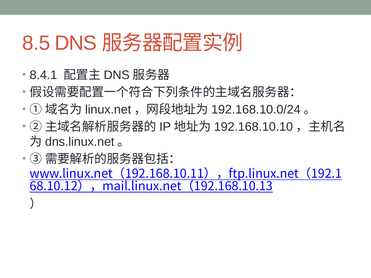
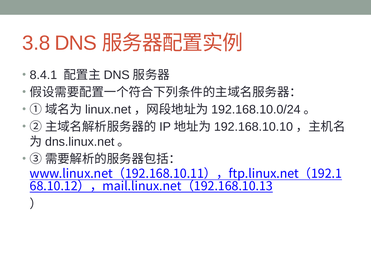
8.5: 8.5 -> 3.8
